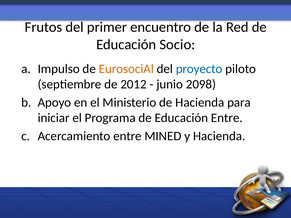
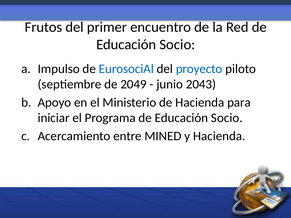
EurosociAl colour: orange -> blue
2012: 2012 -> 2049
2098: 2098 -> 2043
Programa de Educación Entre: Entre -> Socio
